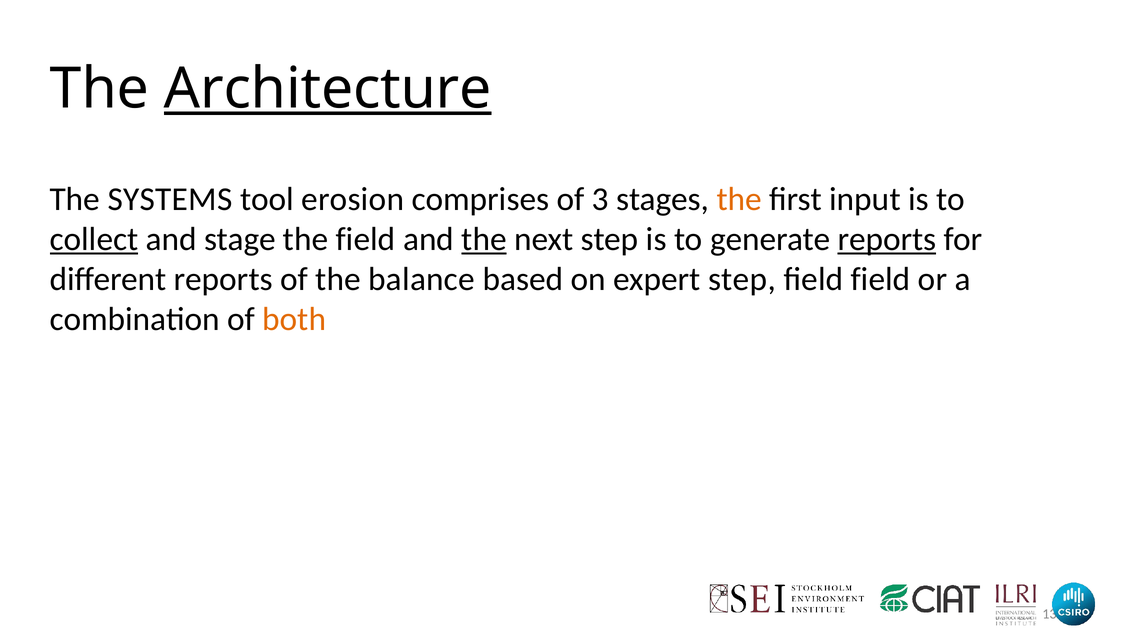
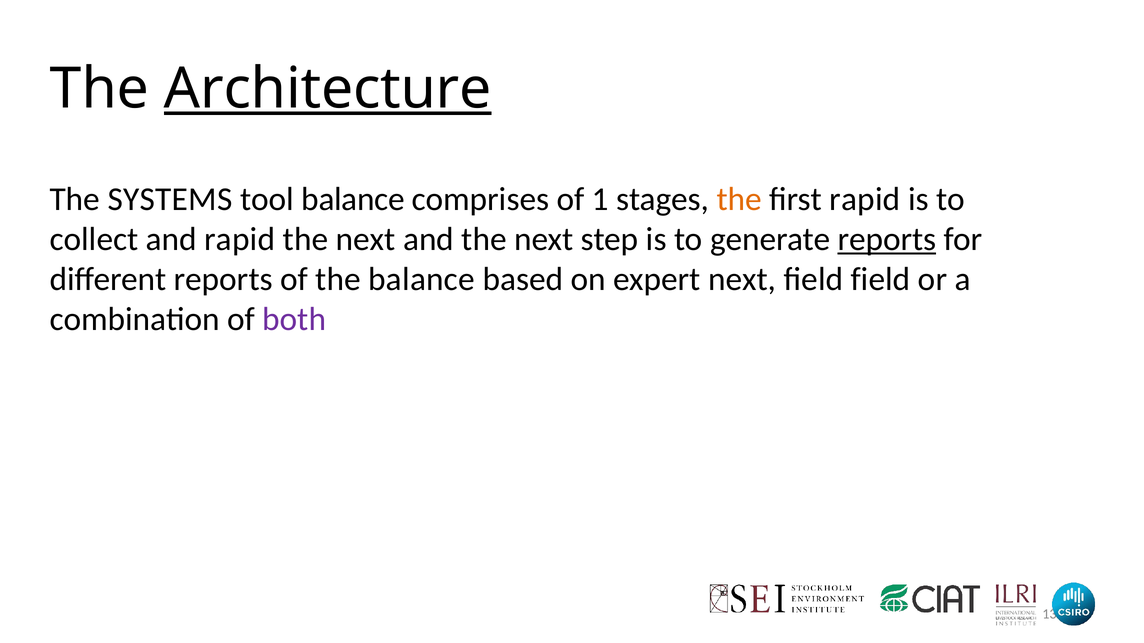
tool erosion: erosion -> balance
3: 3 -> 1
first input: input -> rapid
collect underline: present -> none
and stage: stage -> rapid
field at (366, 239): field -> next
the at (484, 239) underline: present -> none
expert step: step -> next
both colour: orange -> purple
